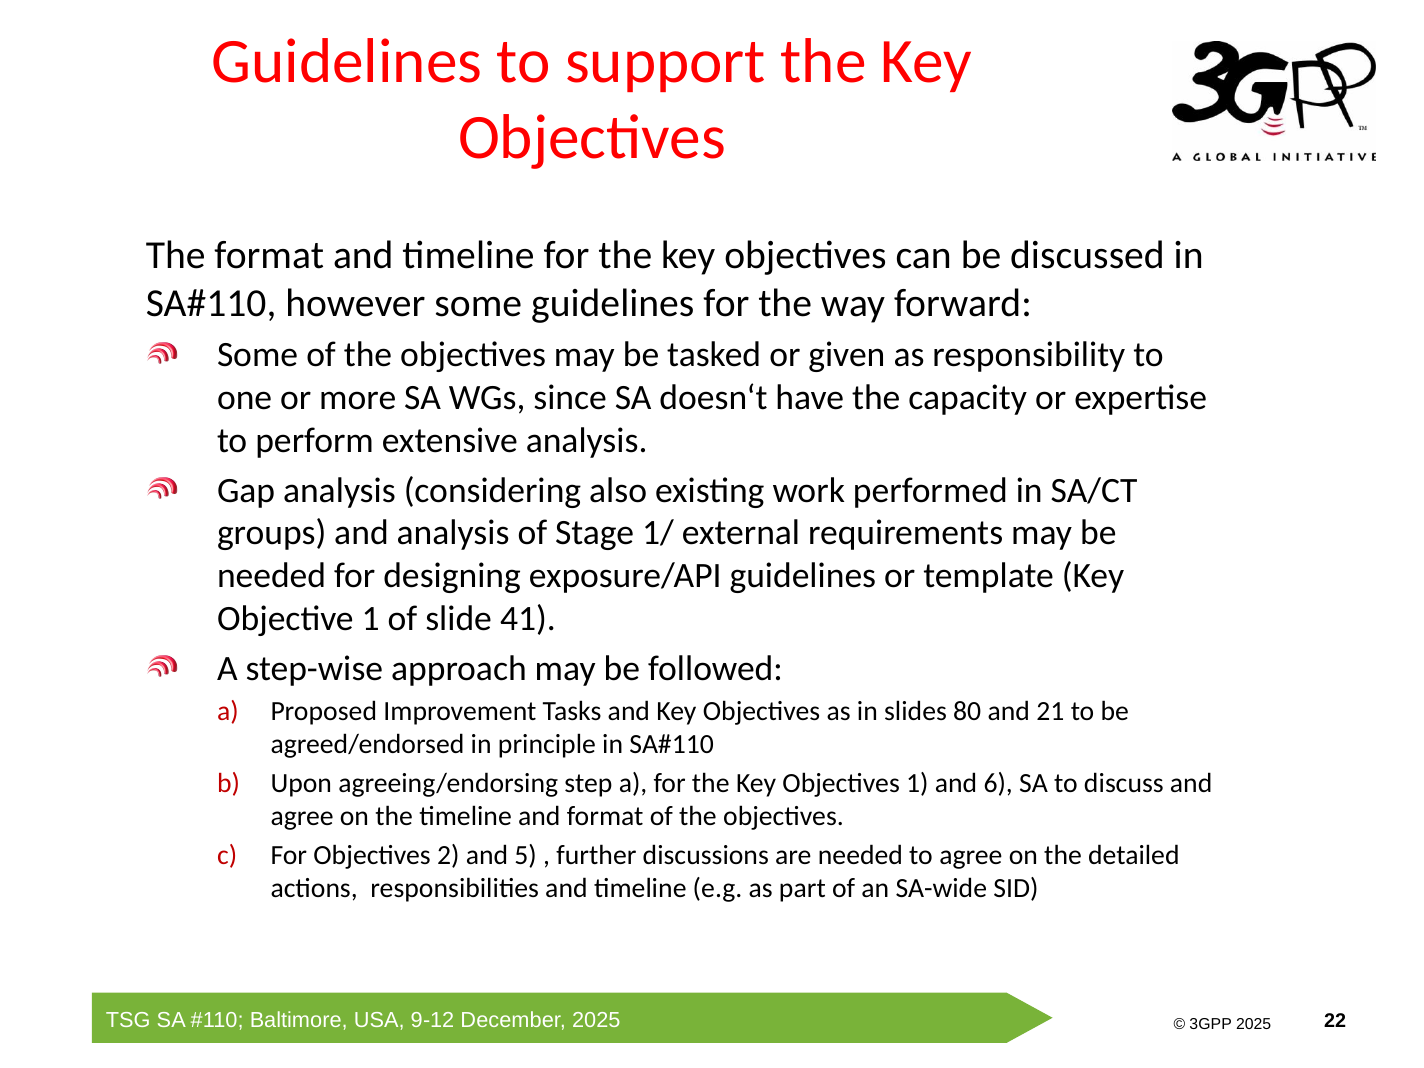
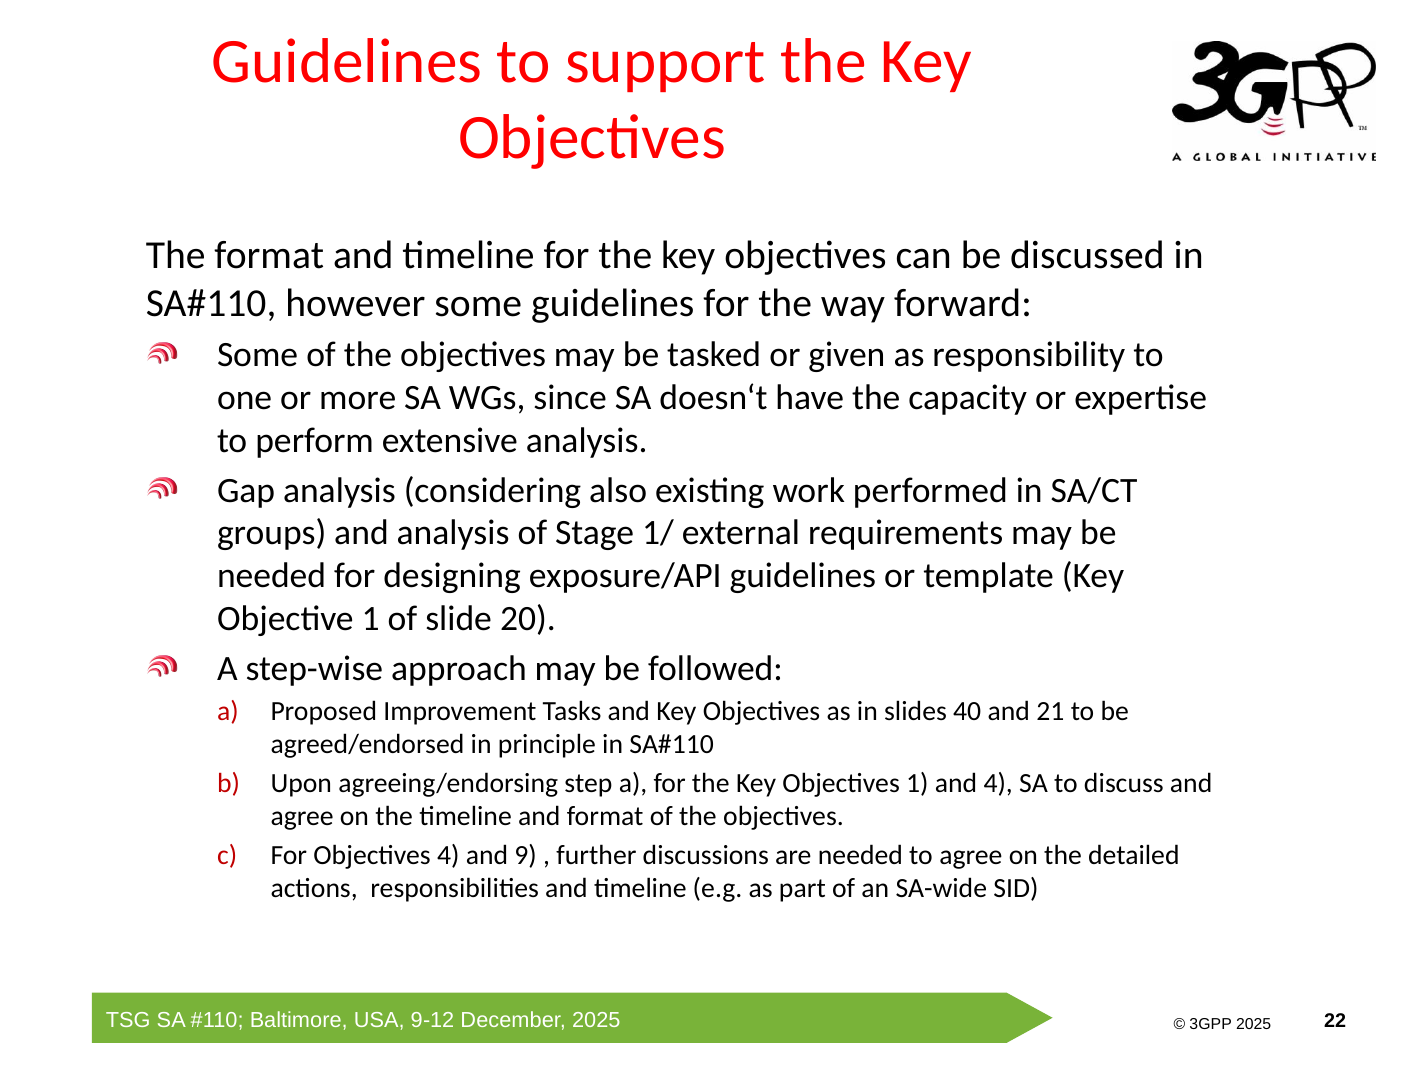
41: 41 -> 20
80: 80 -> 40
and 6: 6 -> 4
Objectives 2: 2 -> 4
5: 5 -> 9
